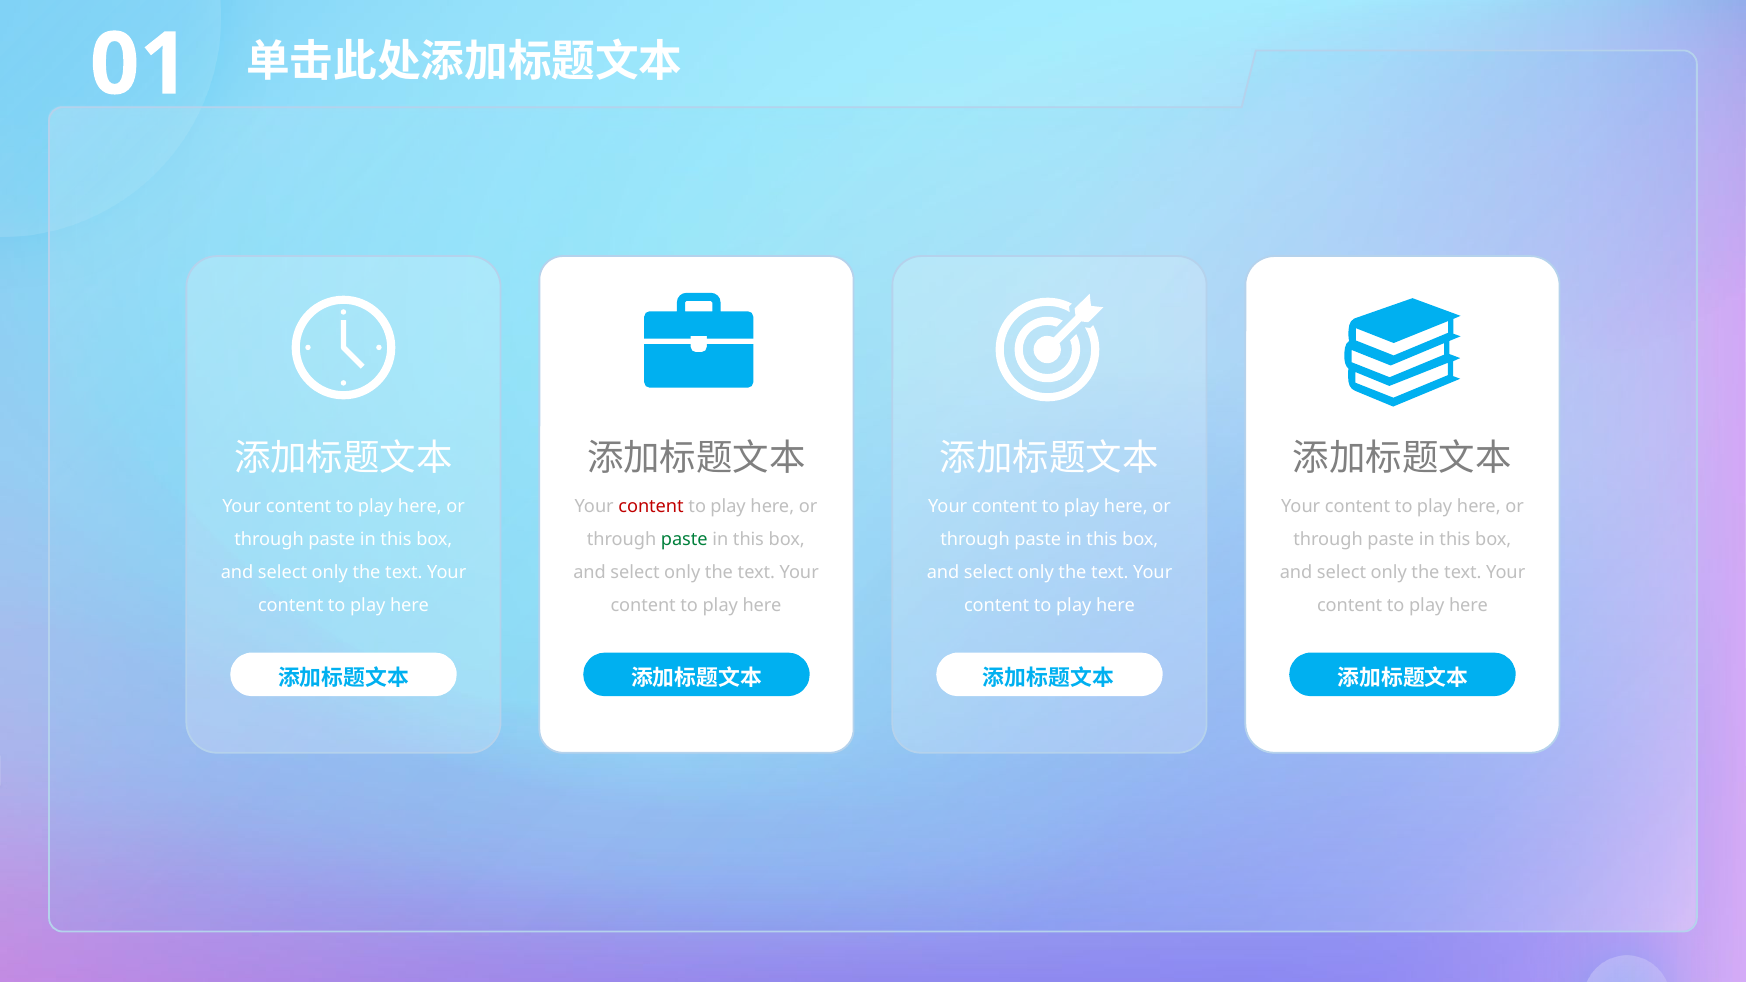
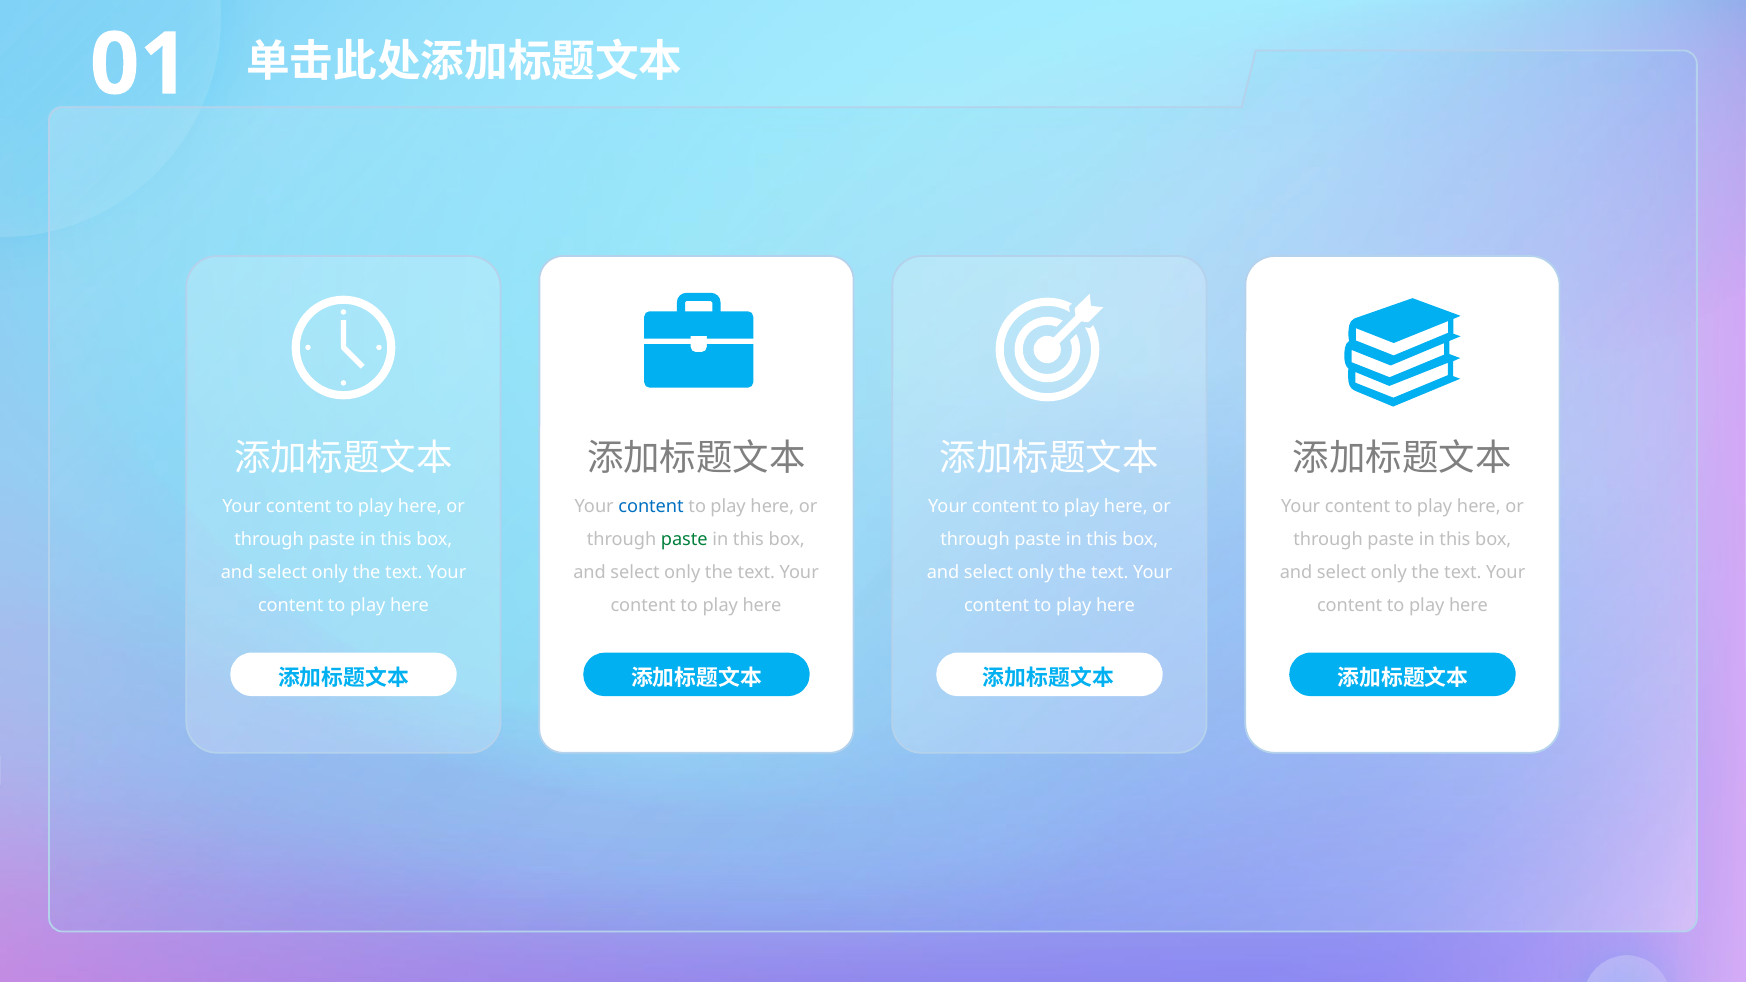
content at (651, 507) colour: red -> blue
